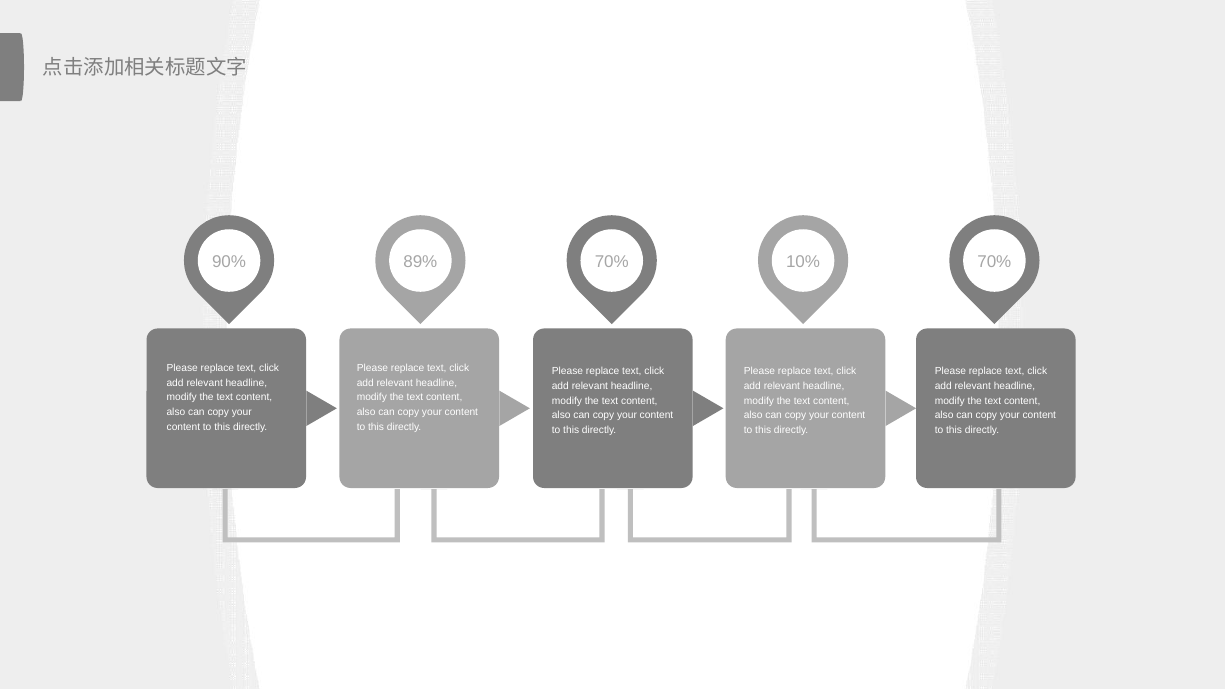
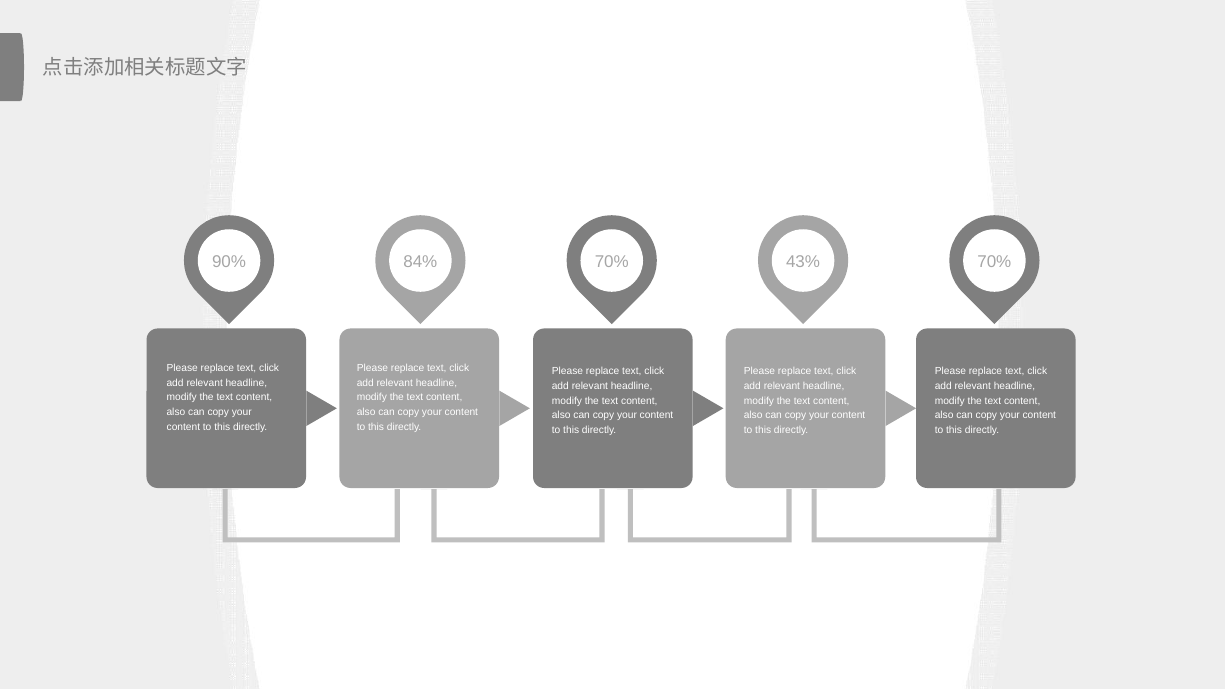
89%: 89% -> 84%
10%: 10% -> 43%
